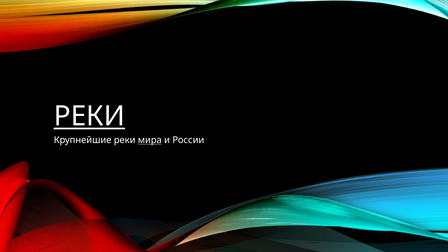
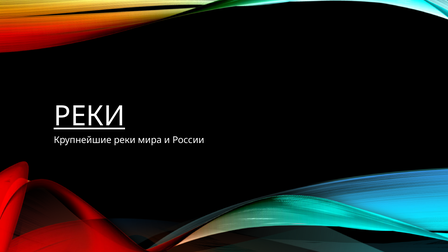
мира underline: present -> none
